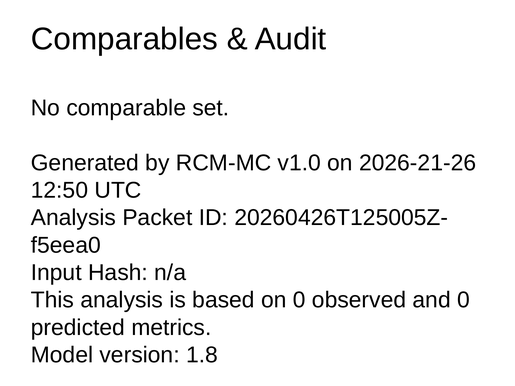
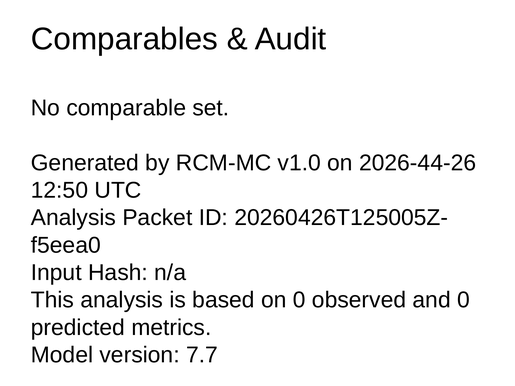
2026-21-26: 2026-21-26 -> 2026-44-26
1.8: 1.8 -> 7.7
